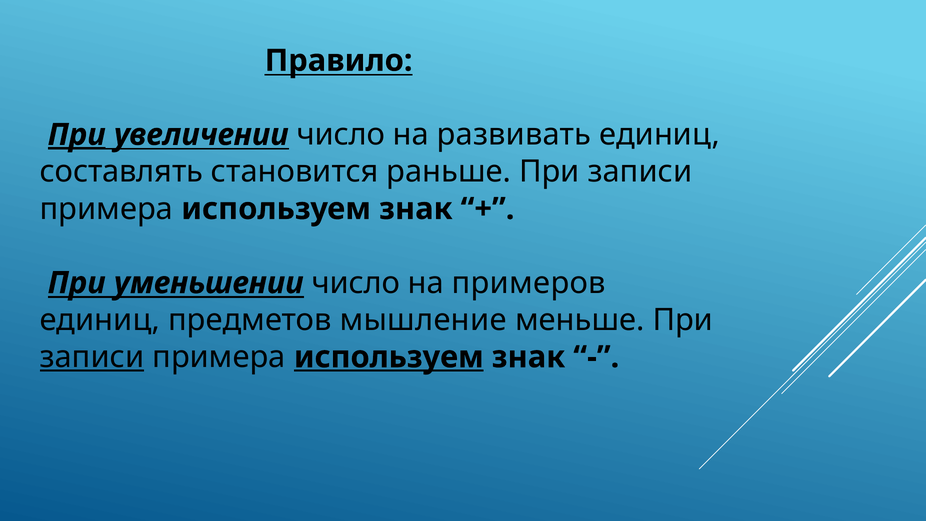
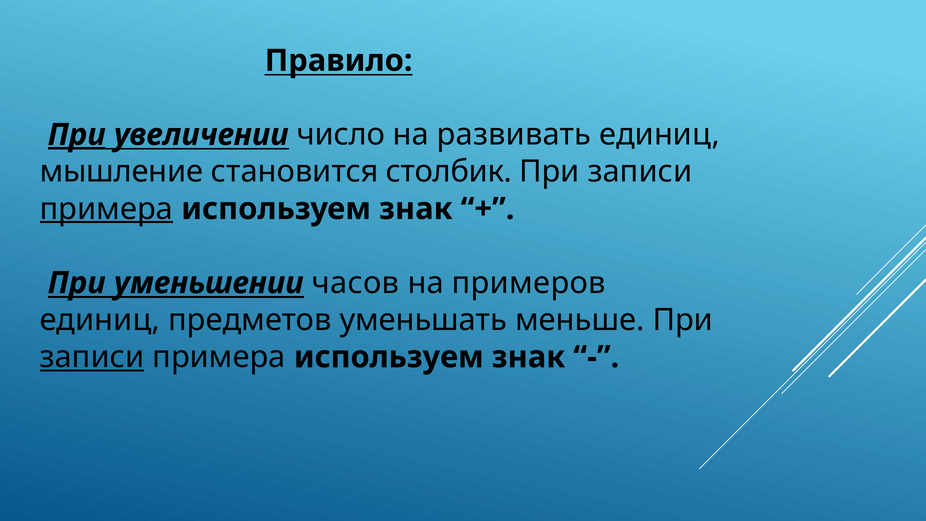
составлять: составлять -> мышление
раньше: раньше -> столбик
примера at (106, 209) underline: none -> present
уменьшении число: число -> часов
мышление: мышление -> уменьшать
используем at (389, 357) underline: present -> none
